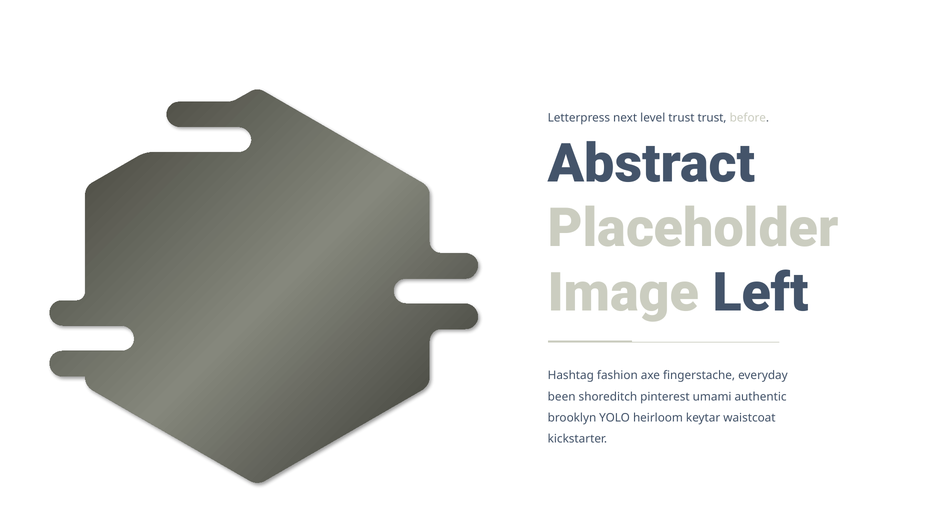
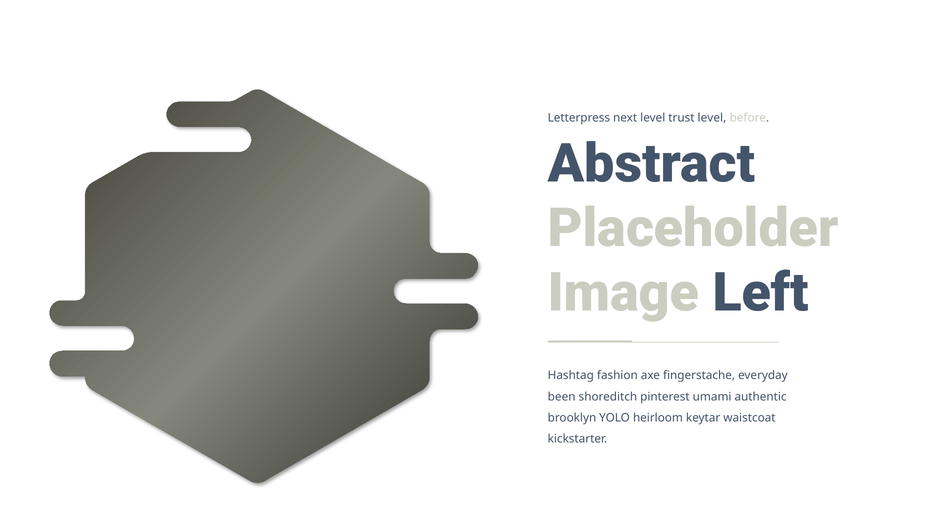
trust trust: trust -> level
